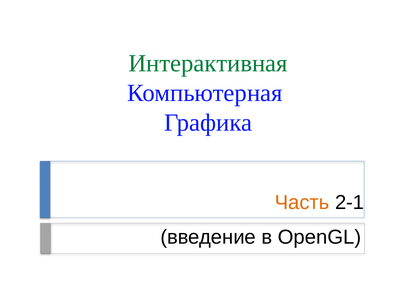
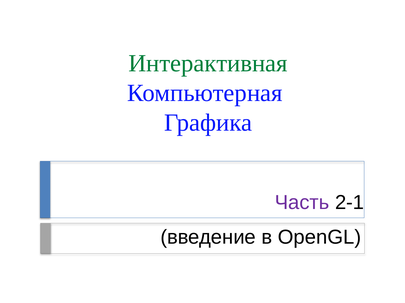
Часть colour: orange -> purple
